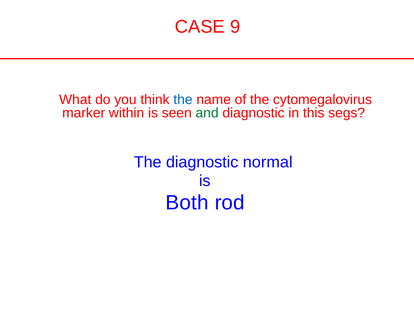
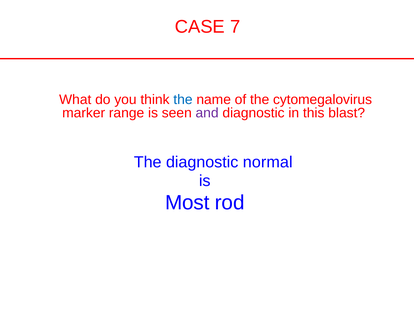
9: 9 -> 7
within: within -> range
and colour: green -> purple
segs: segs -> blast
Both: Both -> Most
